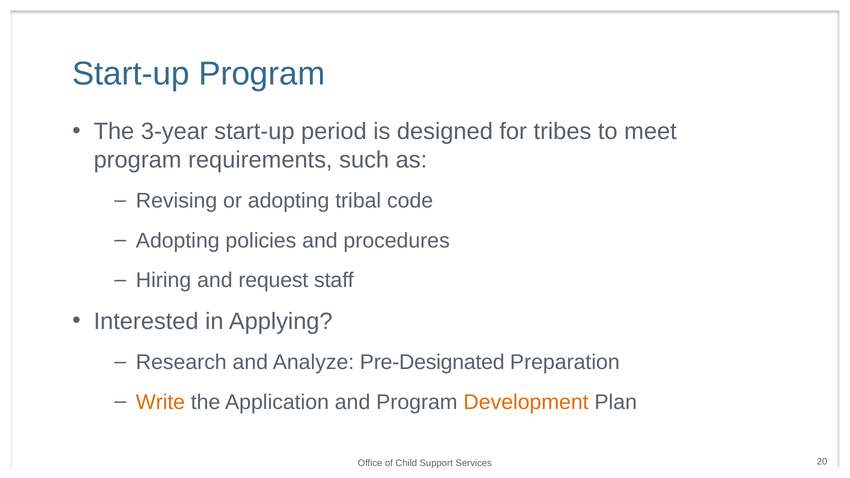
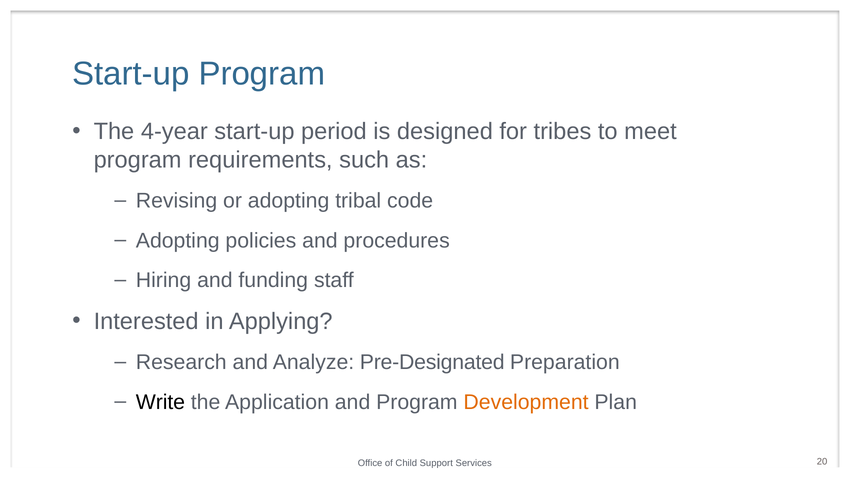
3-year: 3-year -> 4-year
request: request -> funding
Write colour: orange -> black
